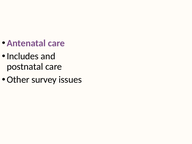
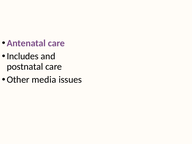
survey: survey -> media
